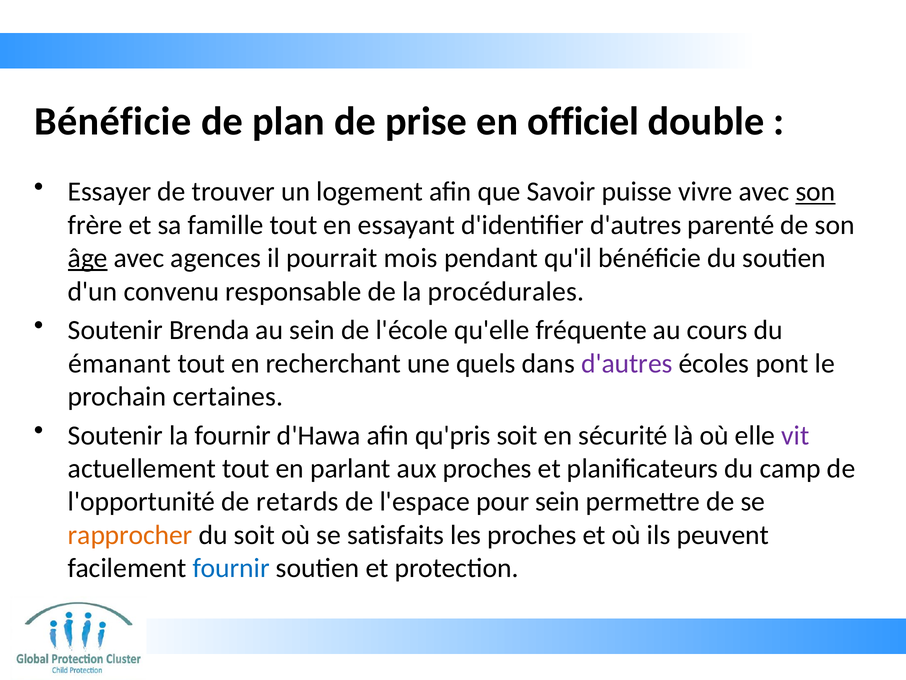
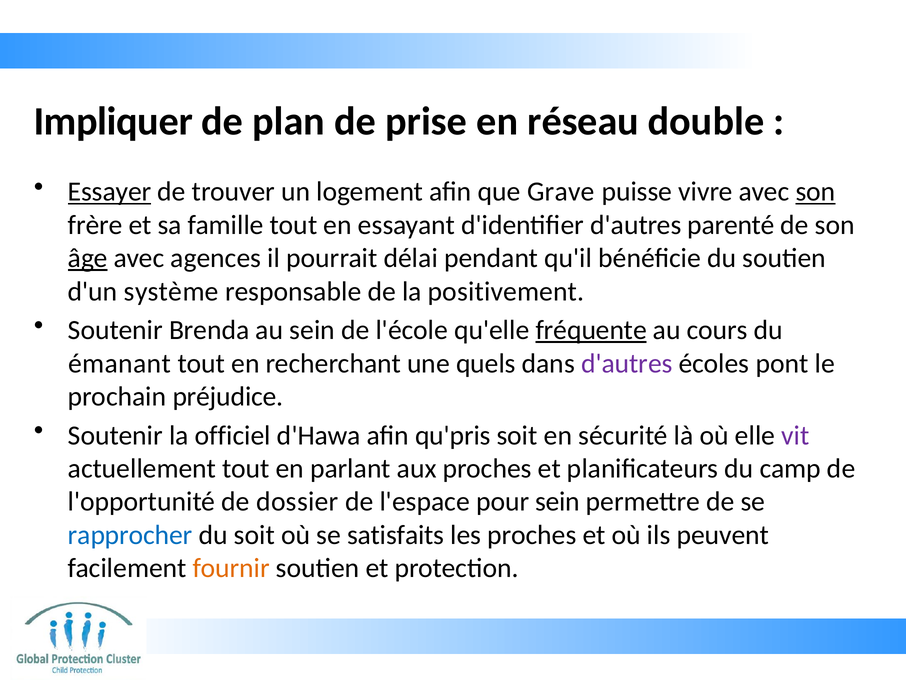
Bénéficie at (113, 121): Bénéficie -> Impliquer
officiel: officiel -> réseau
Essayer underline: none -> present
Savoir: Savoir -> Grave
mois: mois -> délai
convenu: convenu -> système
procédurales: procédurales -> positivement
fréquente underline: none -> present
certaines: certaines -> préjudice
la fournir: fournir -> officiel
retards: retards -> dossier
rapprocher colour: orange -> blue
fournir at (231, 568) colour: blue -> orange
